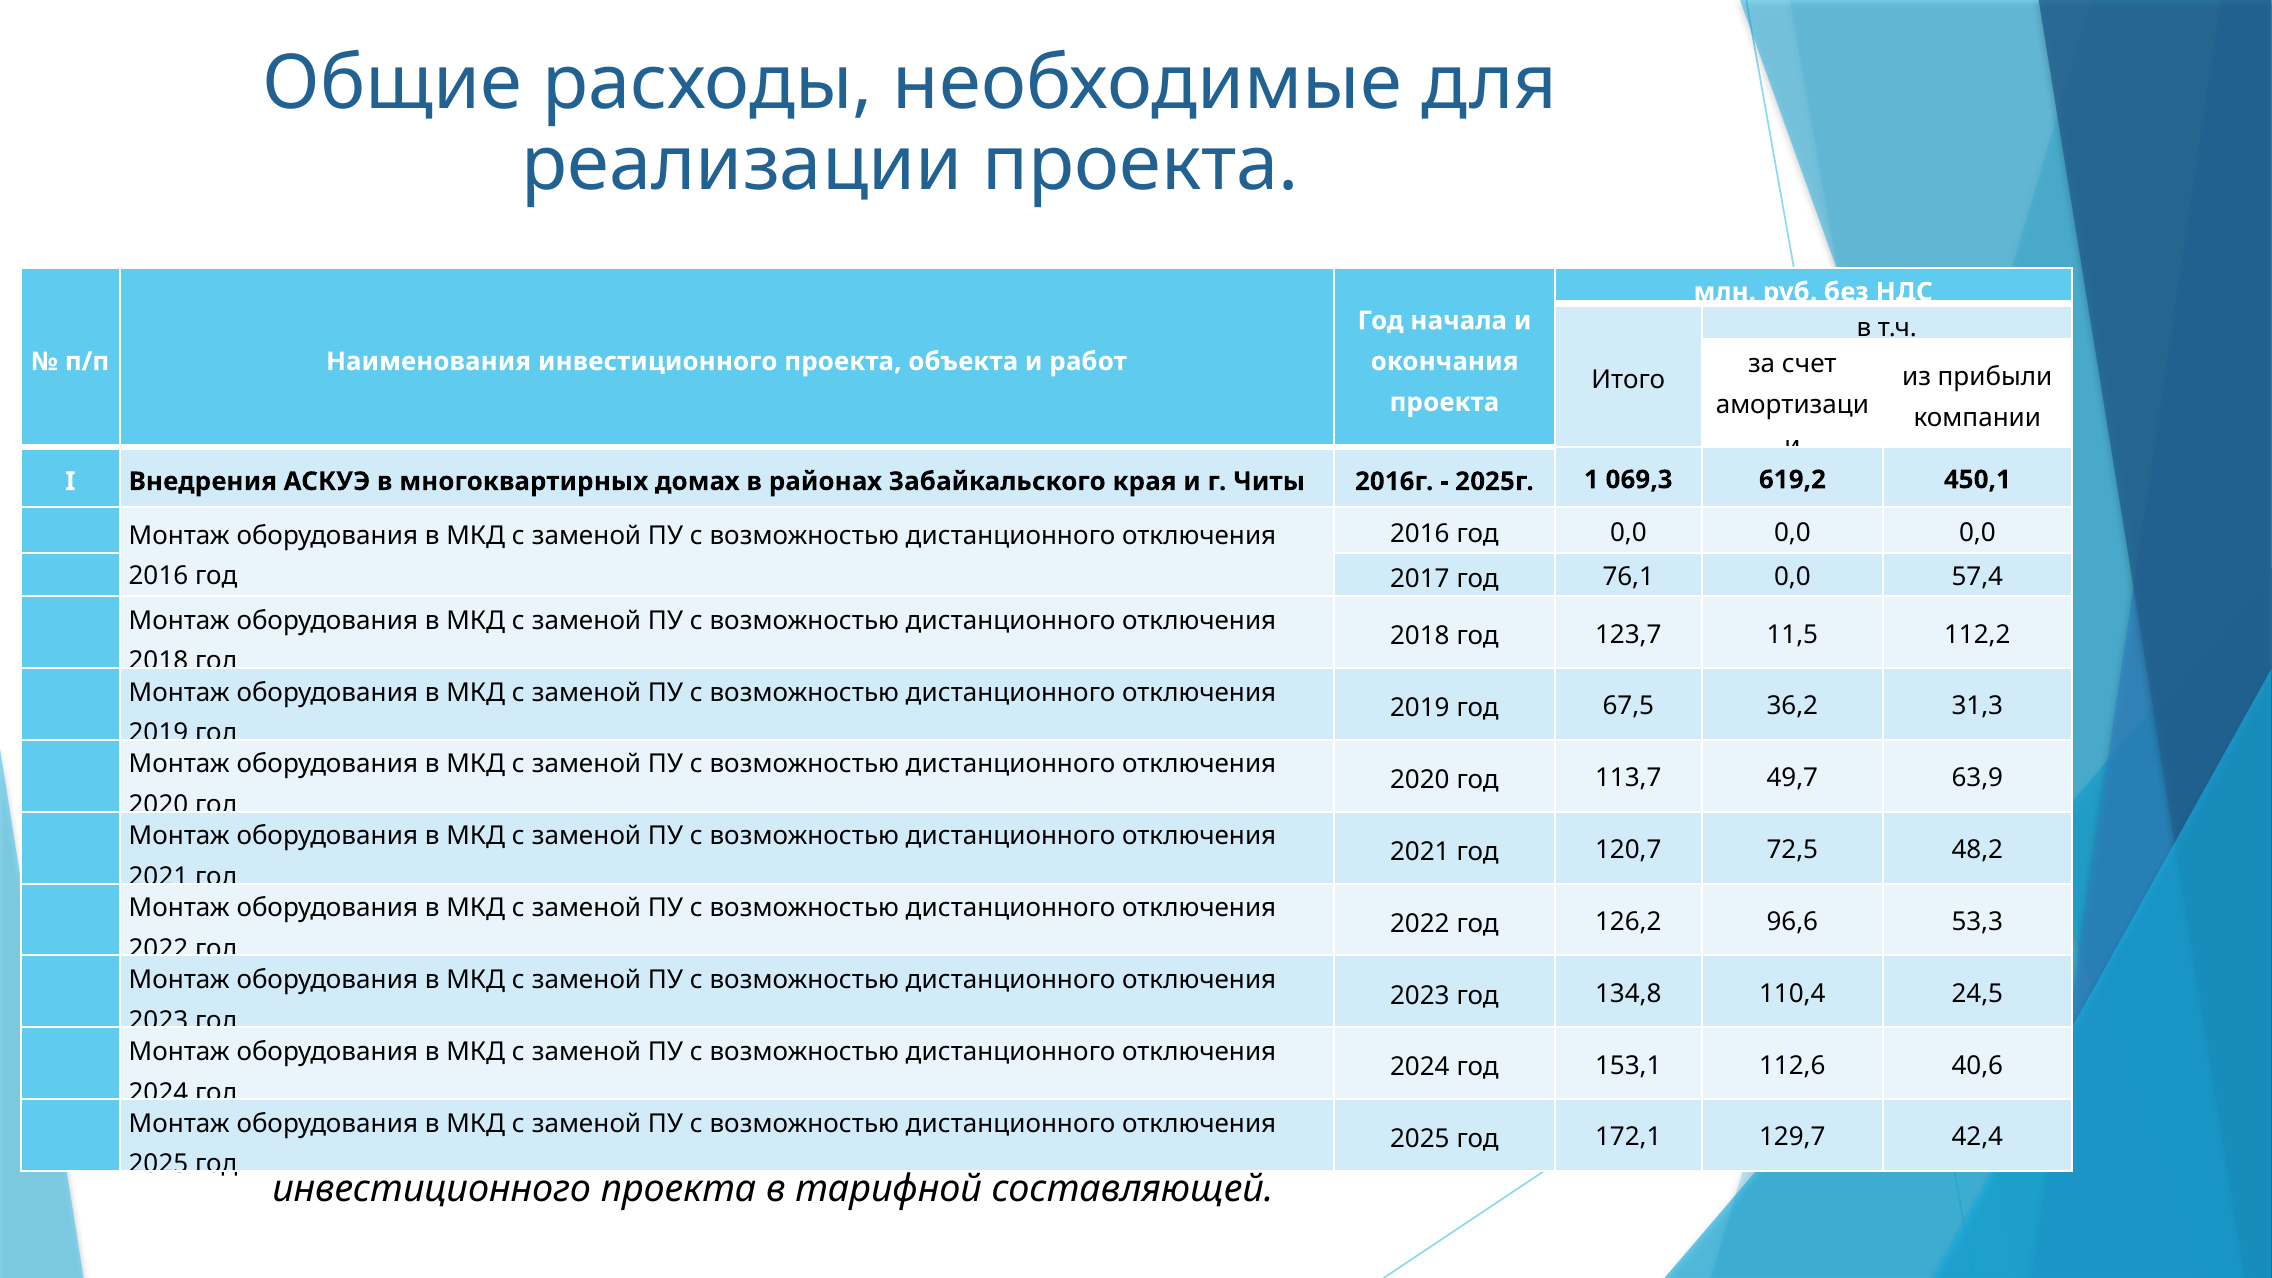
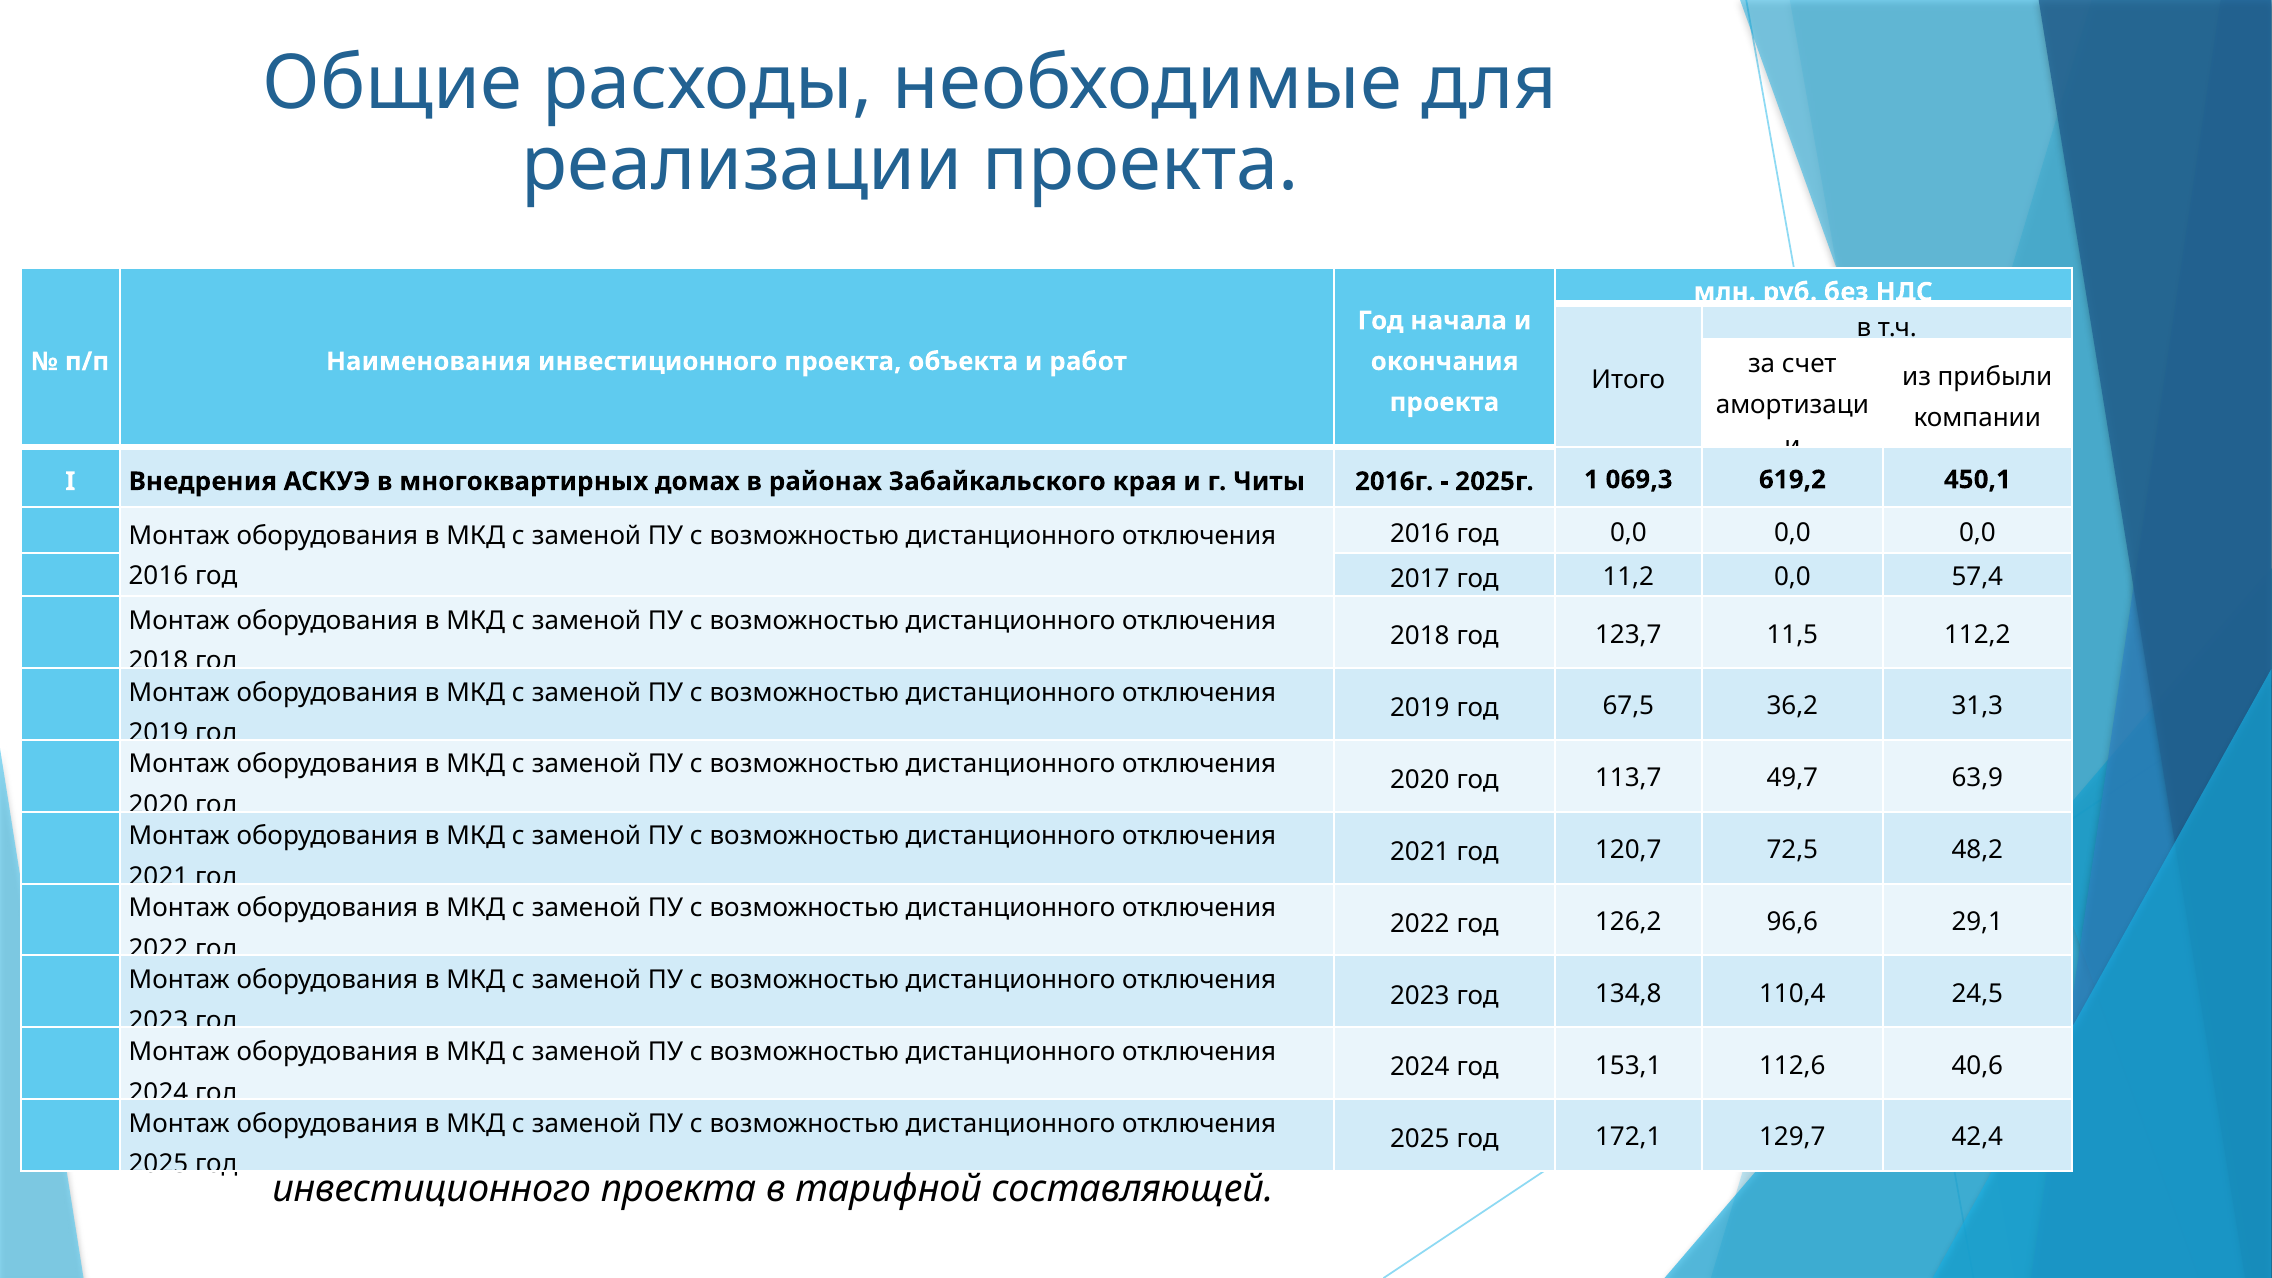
76,1: 76,1 -> 11,2
53,3: 53,3 -> 29,1
